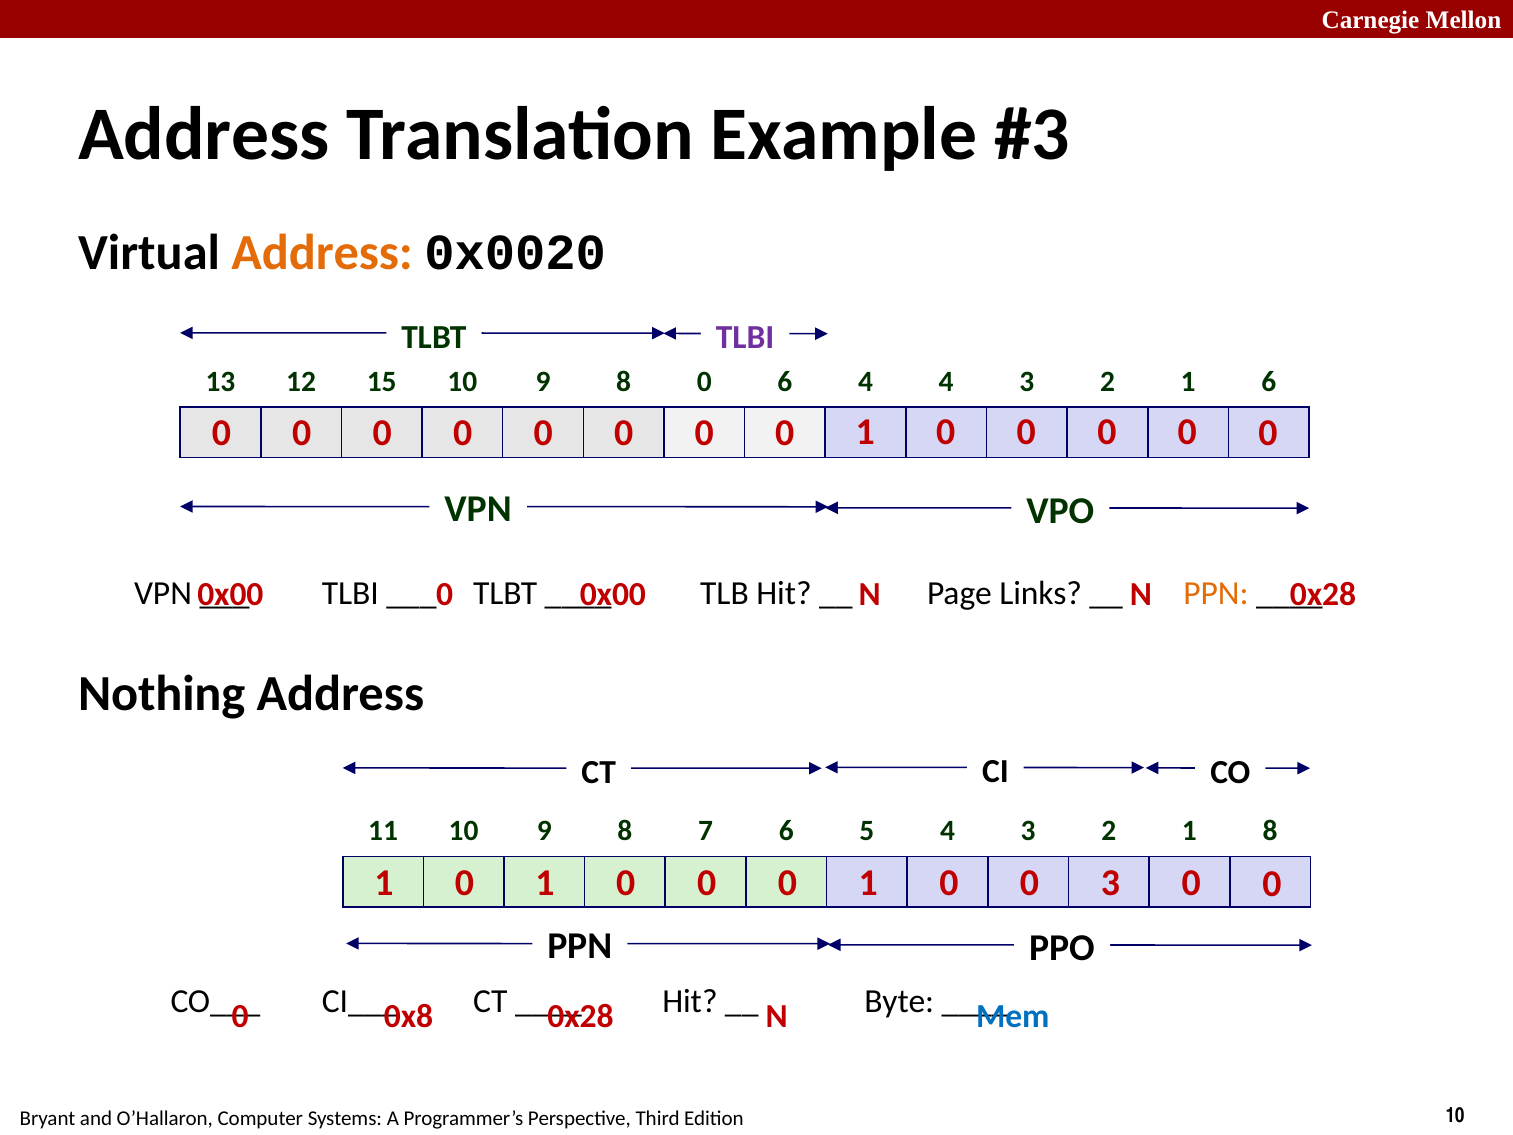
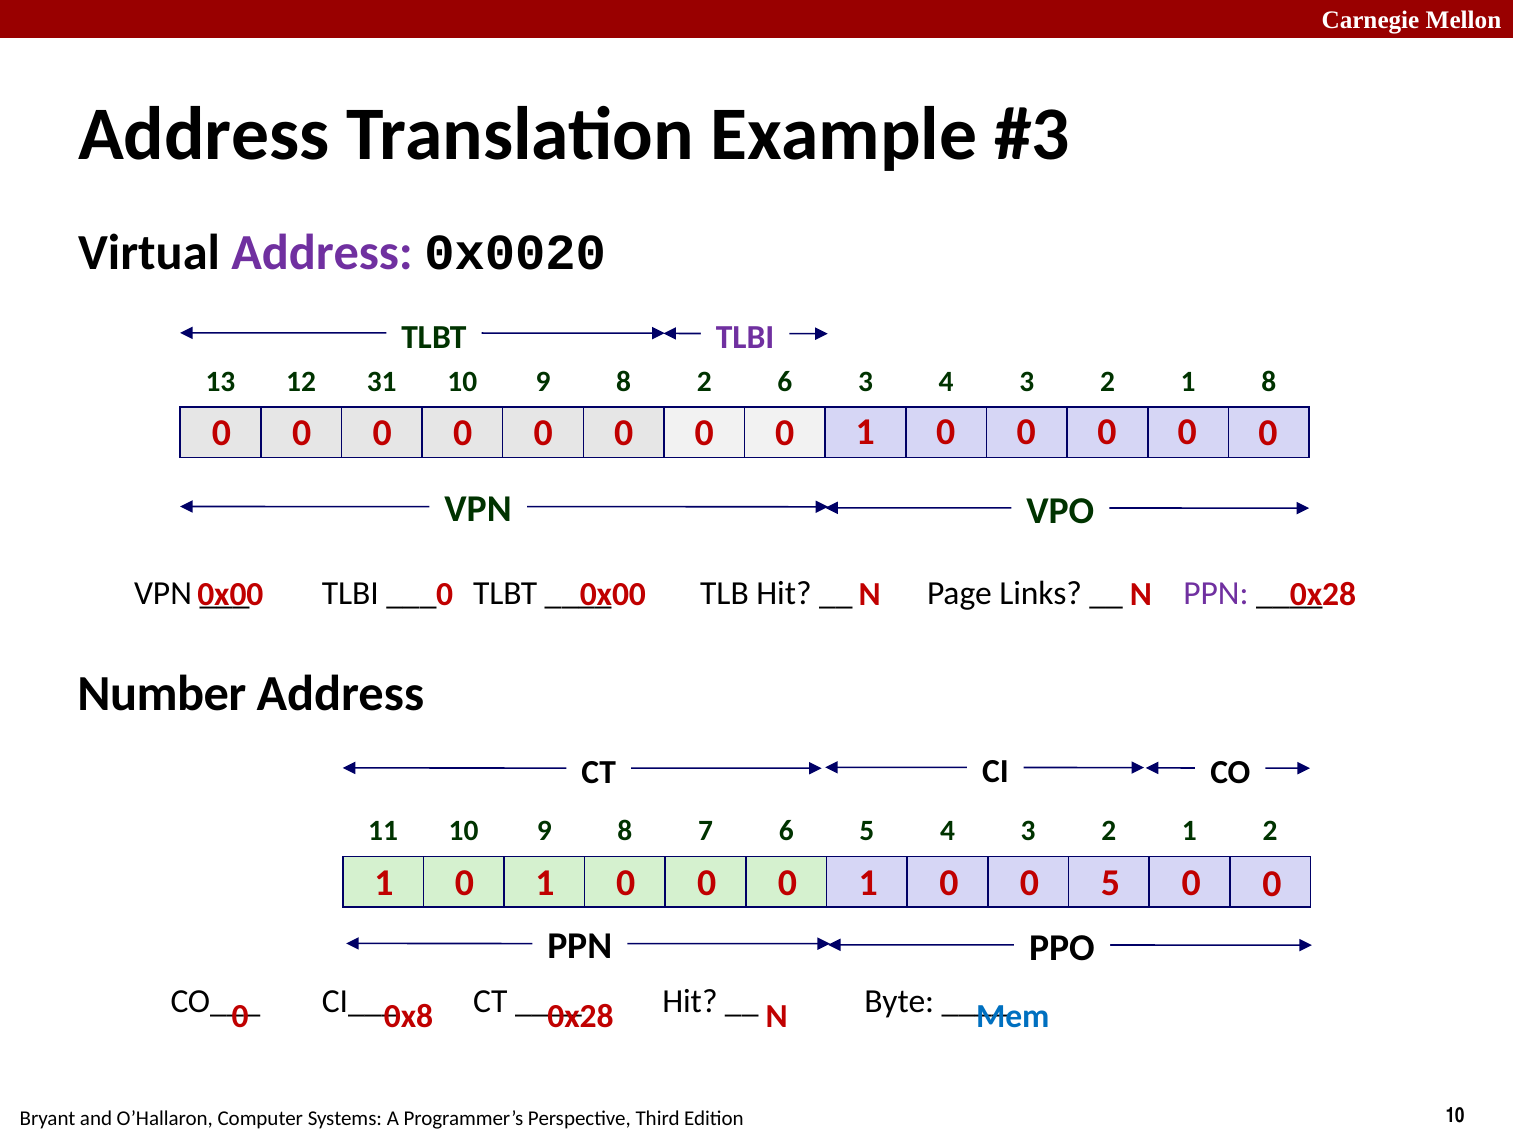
Address at (322, 253) colour: orange -> purple
15: 15 -> 31
8 0: 0 -> 2
6 4: 4 -> 3
1 6: 6 -> 8
PPN at (1216, 593) colour: orange -> purple
Nothing: Nothing -> Number
1 8: 8 -> 2
0 3: 3 -> 5
